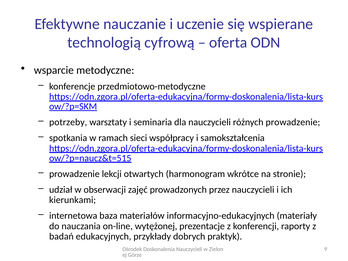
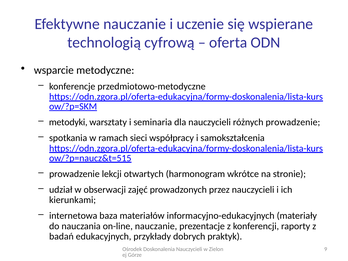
potrzeby: potrzeby -> metodyki
on-line wytężonej: wytężonej -> nauczanie
